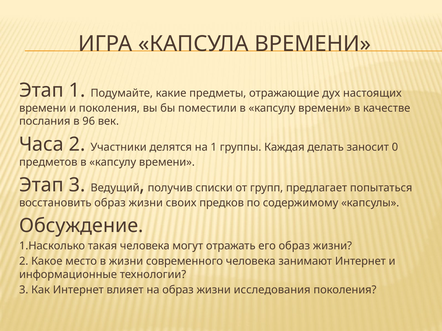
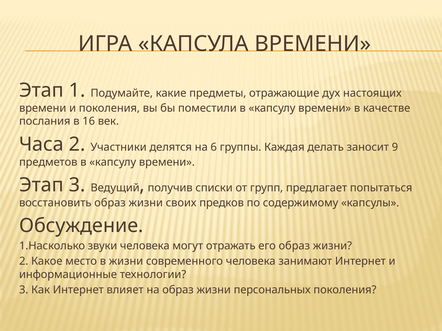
96: 96 -> 16
на 1: 1 -> 6
0: 0 -> 9
такая: такая -> звуки
исследования: исследования -> персональных
